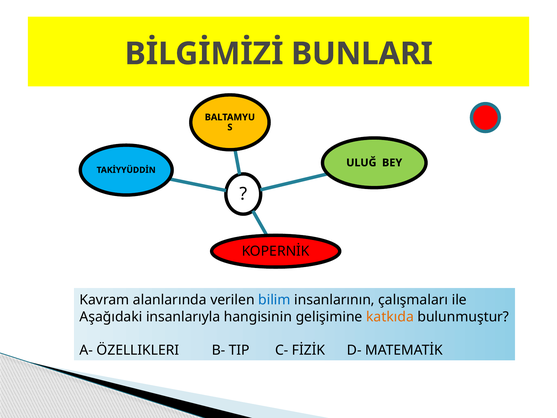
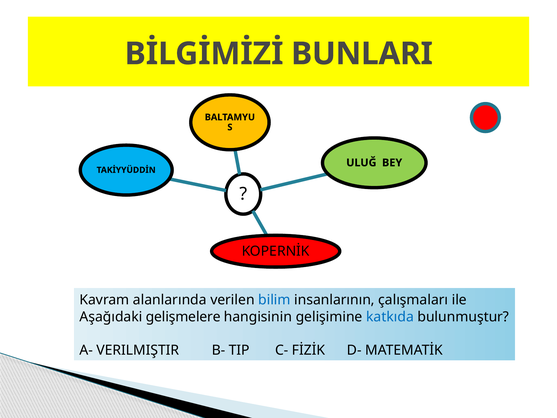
insanlarıyla: insanlarıyla -> gelişmelere
katkıda colour: orange -> blue
ÖZELLIKLERI: ÖZELLIKLERI -> VERILMIŞTIR
